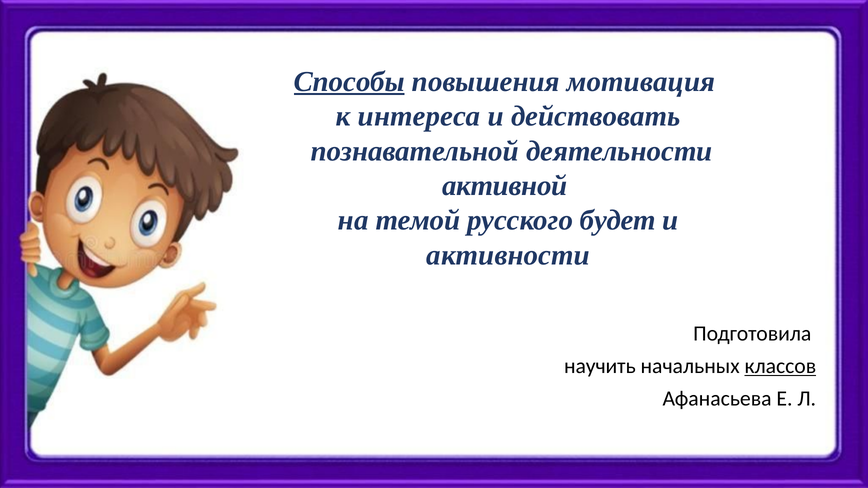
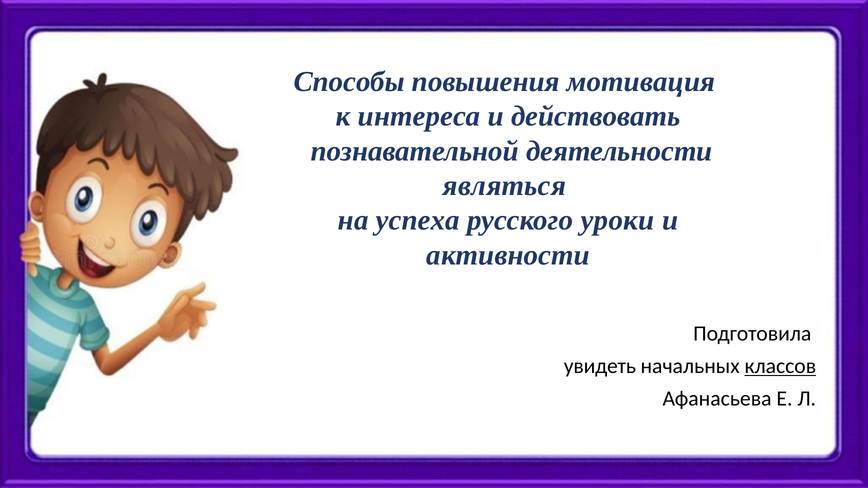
Способы underline: present -> none
активной: активной -> являться
темой: темой -> успеха
будет: будет -> уроки
научить: научить -> увидеть
